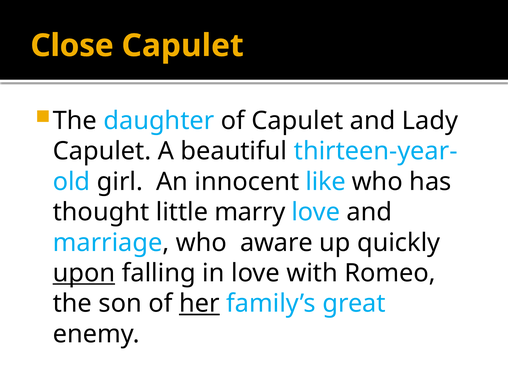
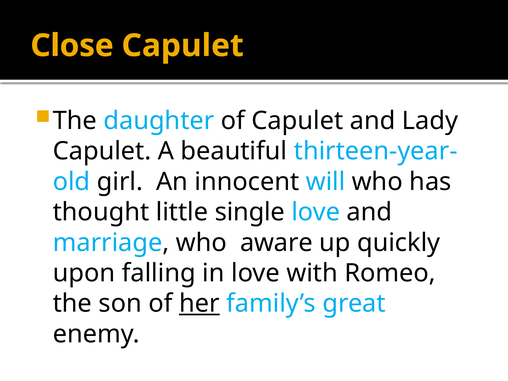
like: like -> will
marry: marry -> single
upon underline: present -> none
